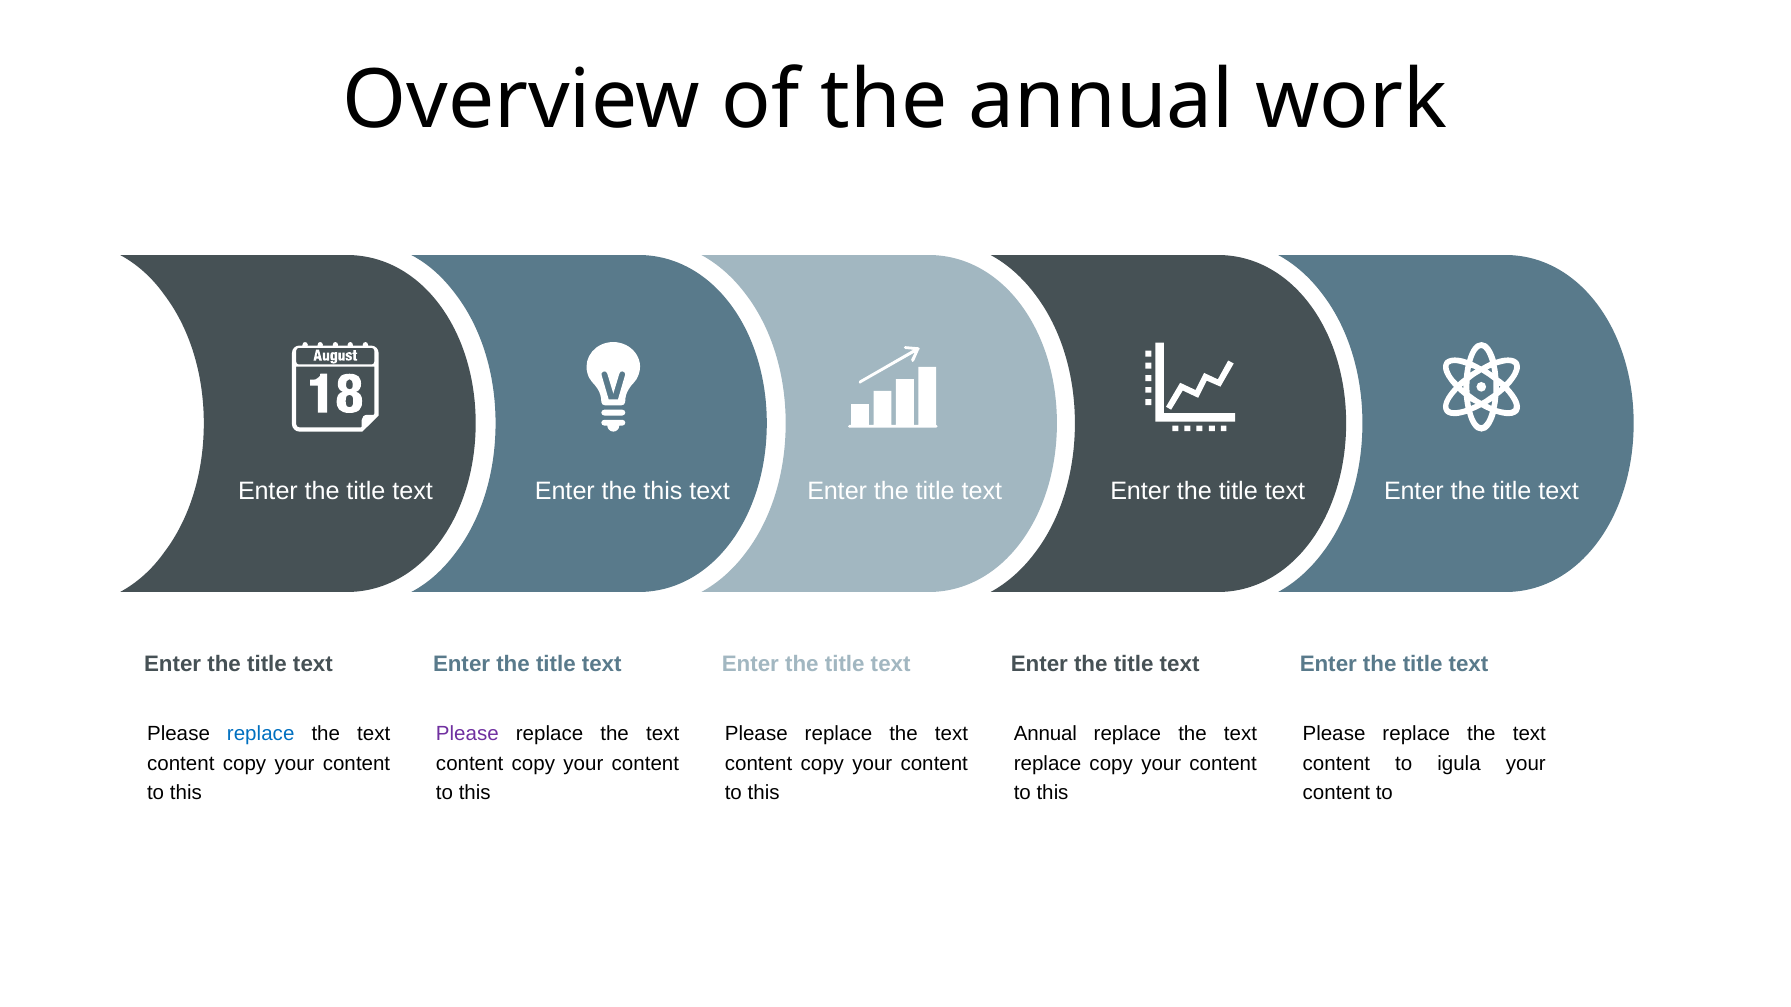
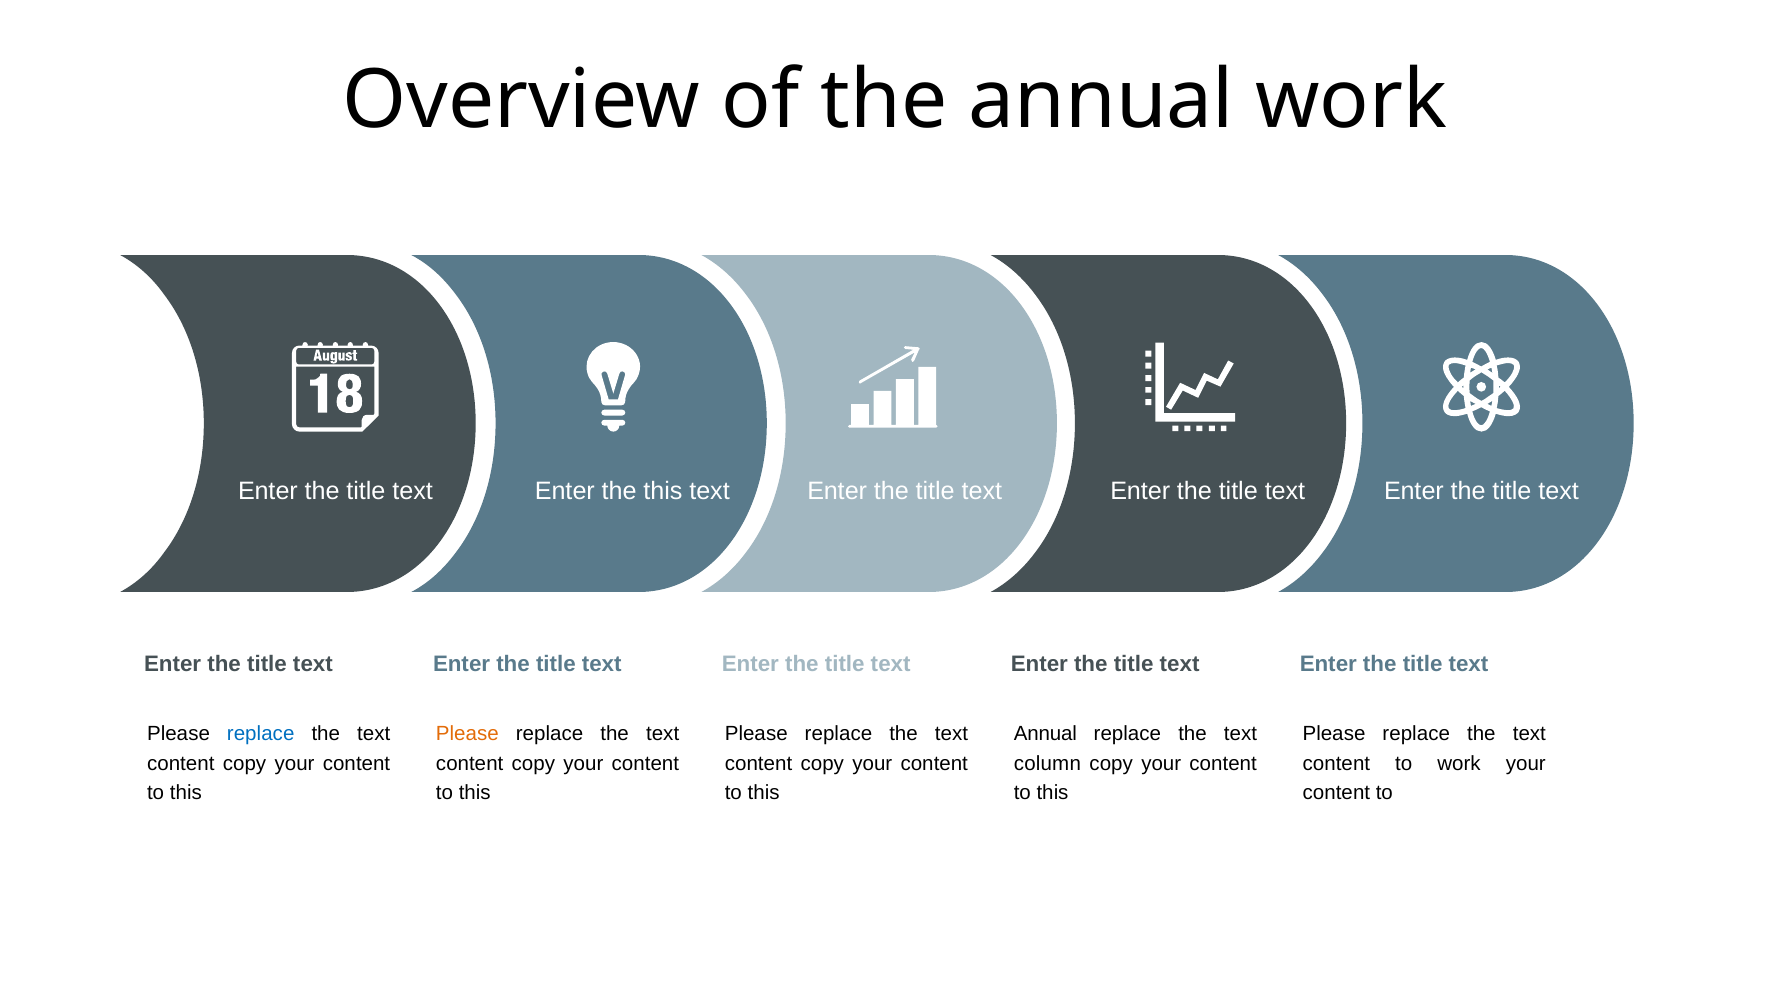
Please at (467, 734) colour: purple -> orange
replace at (1047, 764): replace -> column
to igula: igula -> work
